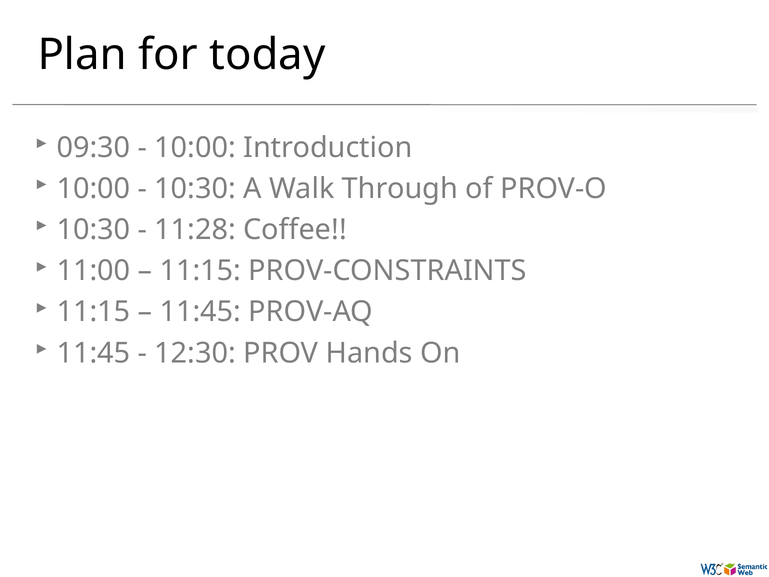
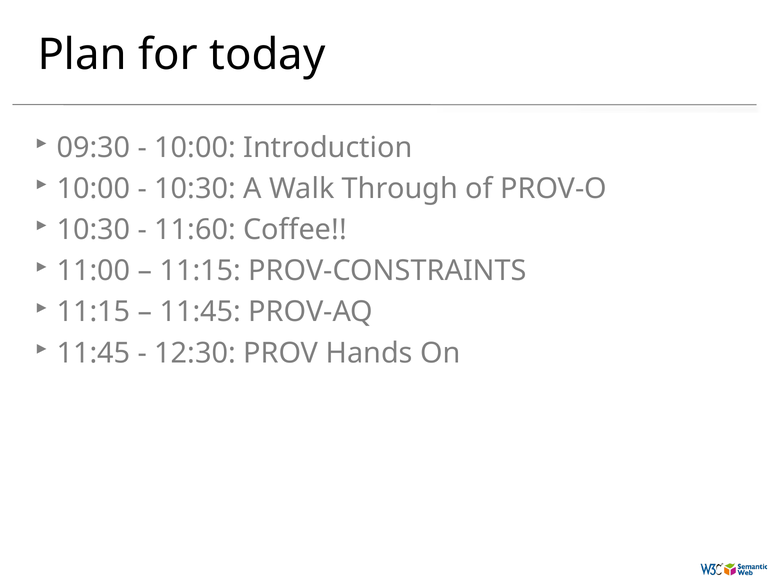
11:28: 11:28 -> 11:60
